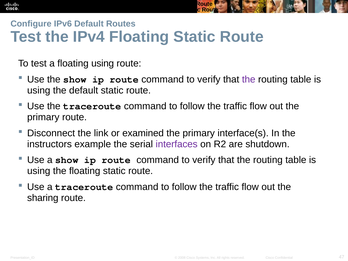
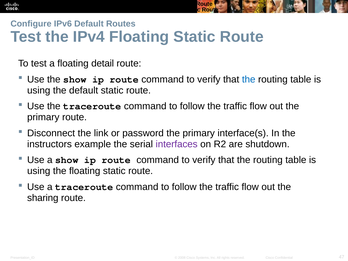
floating using: using -> detail
the at (249, 79) colour: purple -> blue
examined: examined -> password
